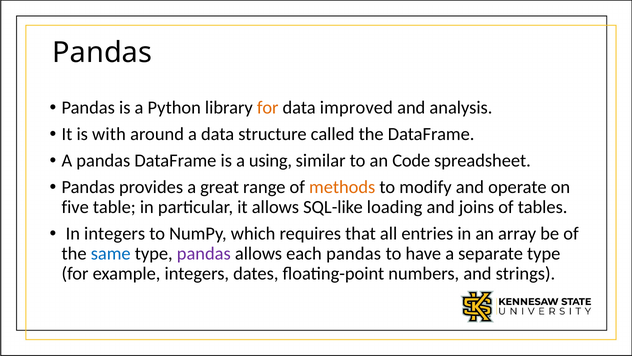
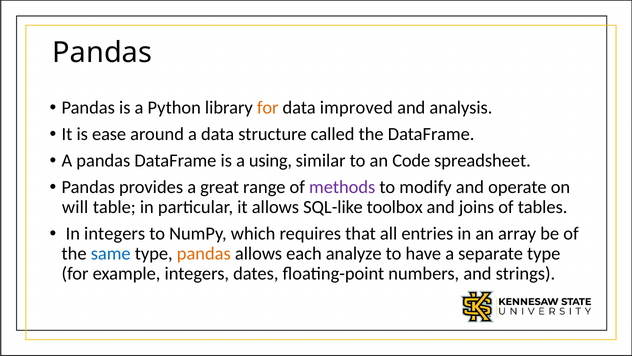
with: with -> ease
methods colour: orange -> purple
five: five -> will
loading: loading -> toolbox
pandas at (204, 253) colour: purple -> orange
each pandas: pandas -> analyze
